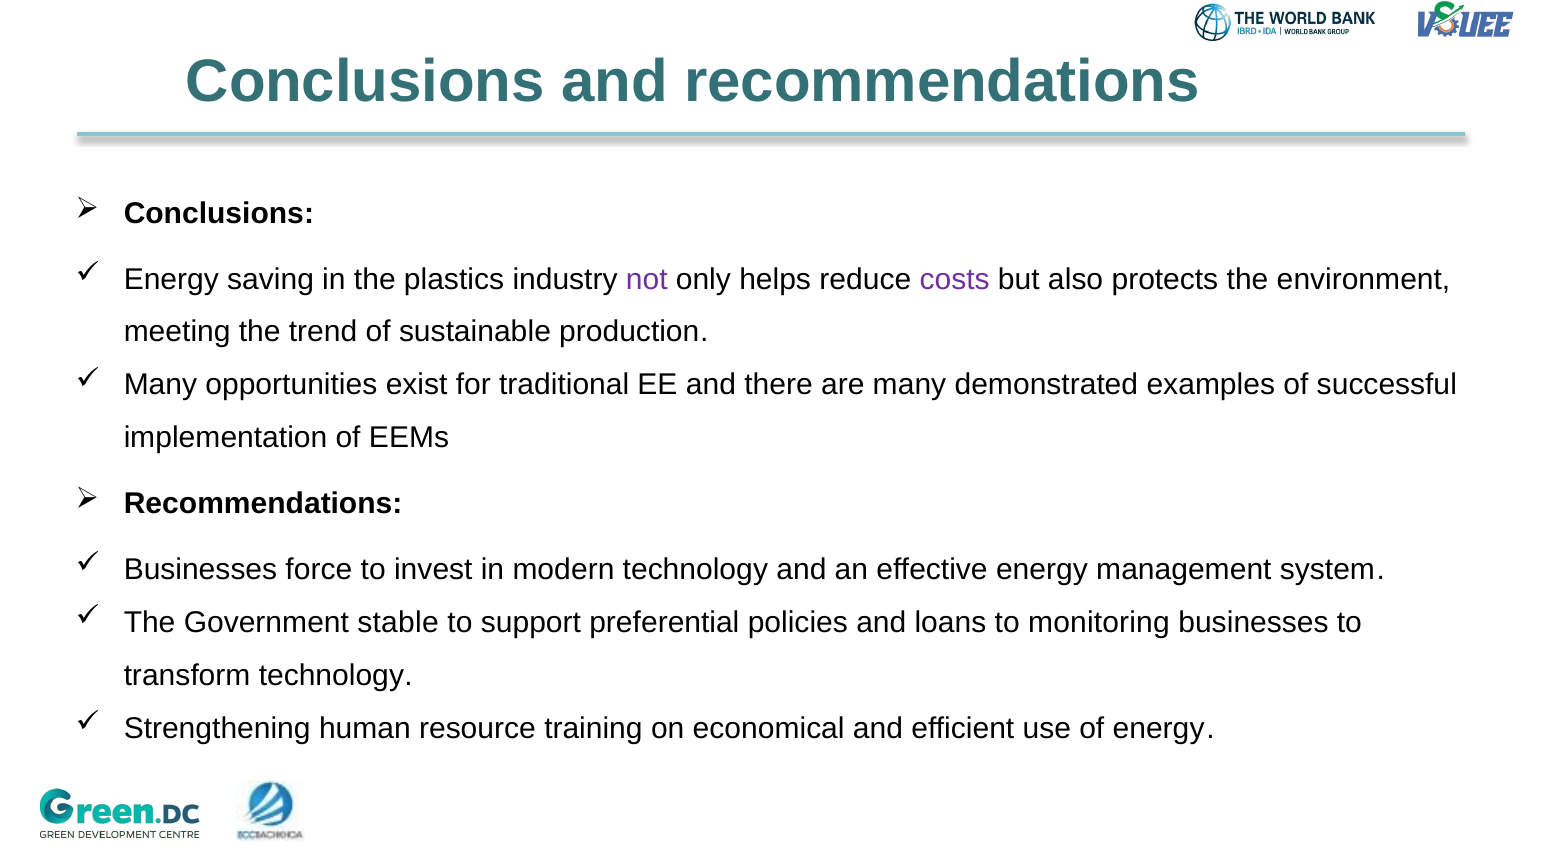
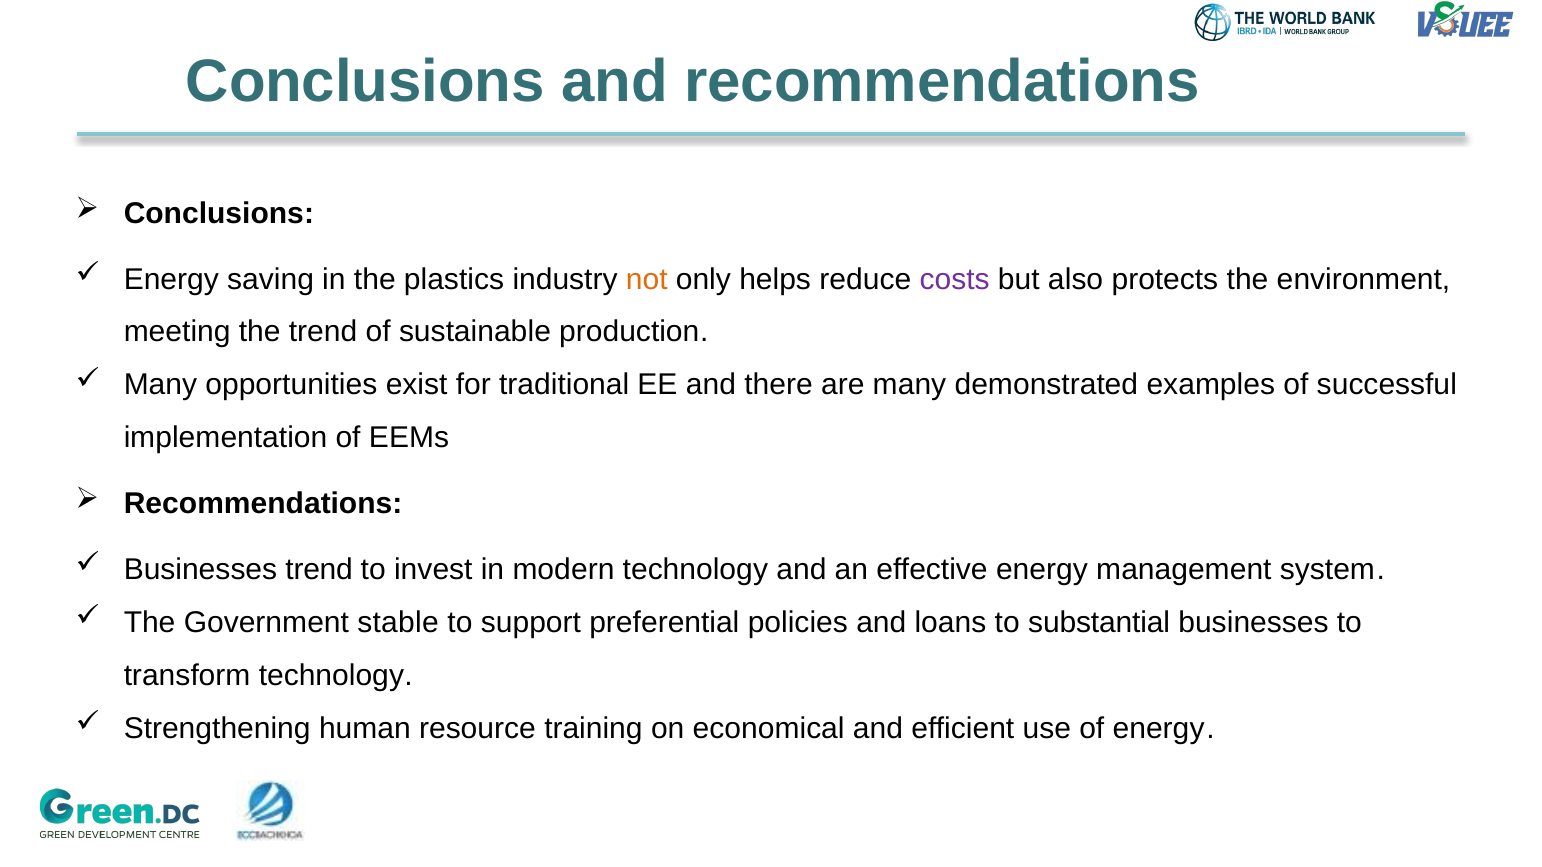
not colour: purple -> orange
Businesses force: force -> trend
monitoring: monitoring -> substantial
